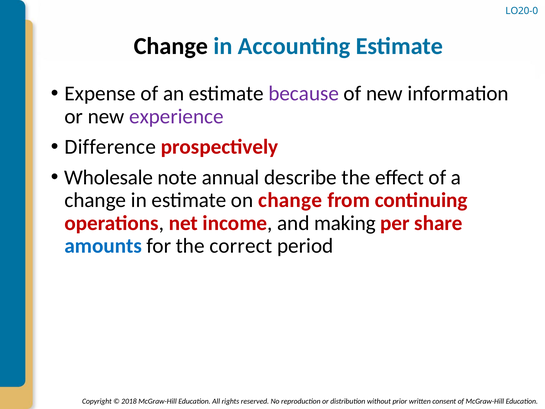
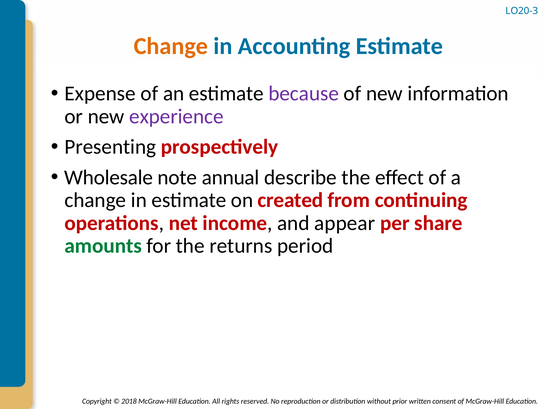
LO20-0: LO20-0 -> LO20-3
Change at (171, 46) colour: black -> orange
Difference: Difference -> Presenting
on change: change -> created
making: making -> appear
amounts colour: blue -> green
correct: correct -> returns
